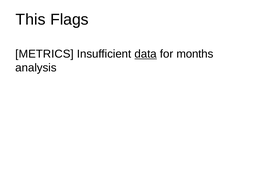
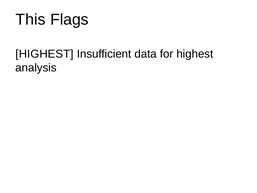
METRICS at (45, 54): METRICS -> HIGHEST
data underline: present -> none
for months: months -> highest
